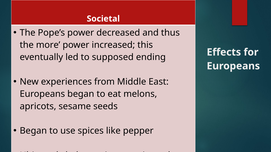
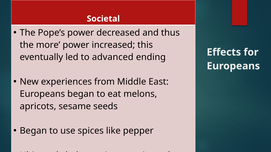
supposed: supposed -> advanced
